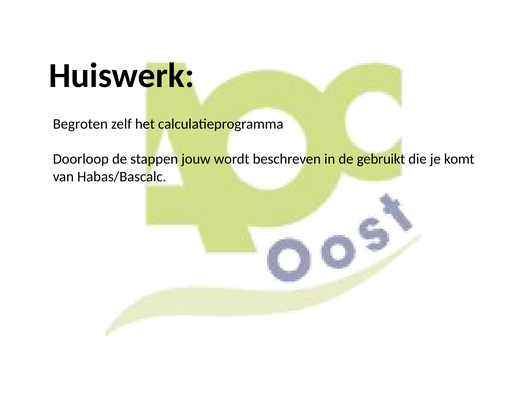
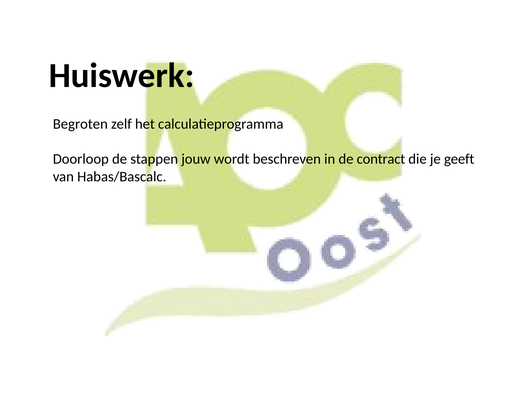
gebruikt: gebruikt -> contract
komt: komt -> geeft
